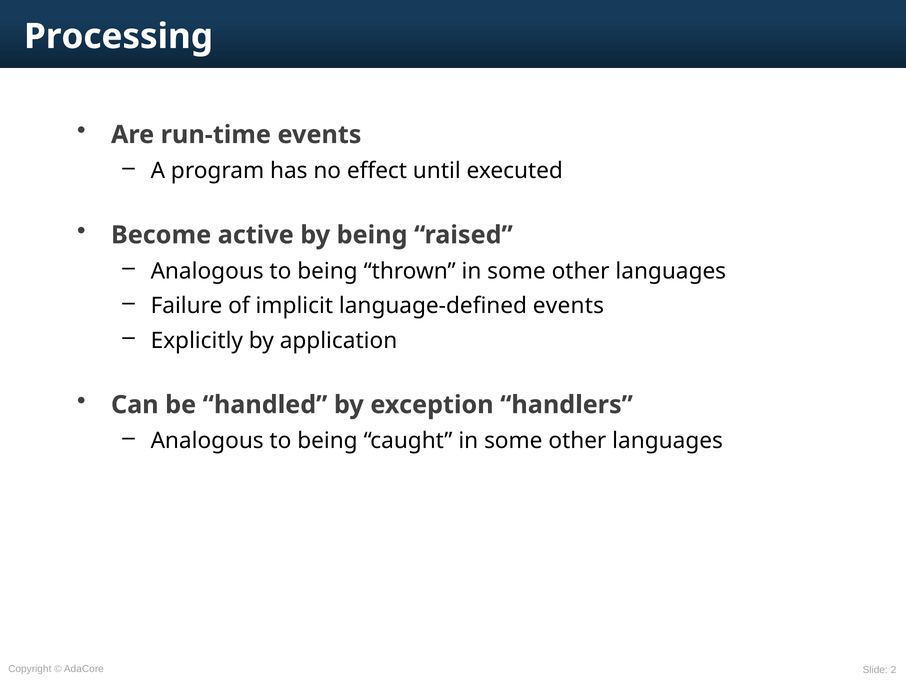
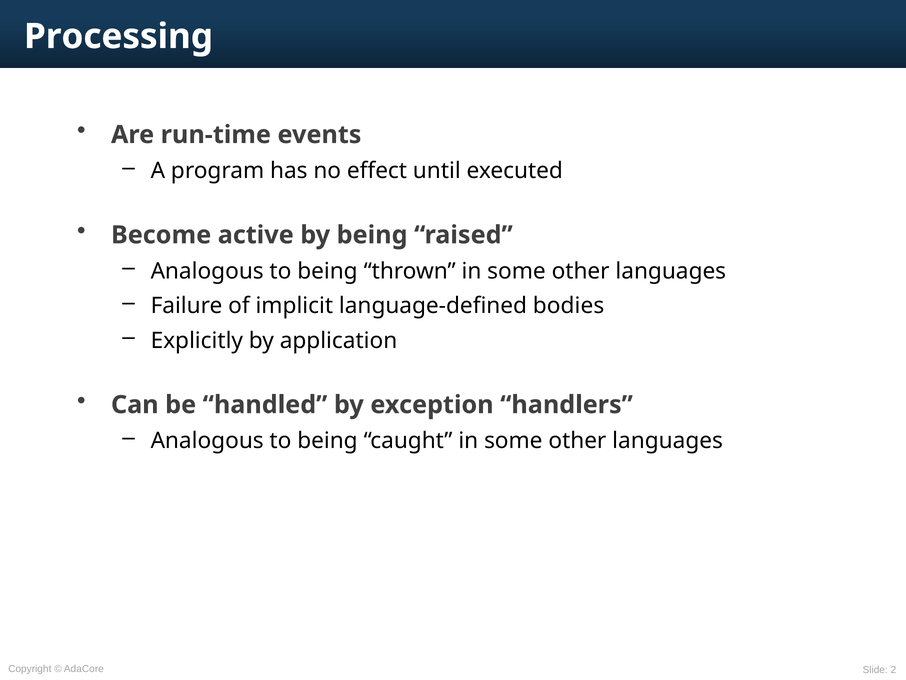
language-defined events: events -> bodies
